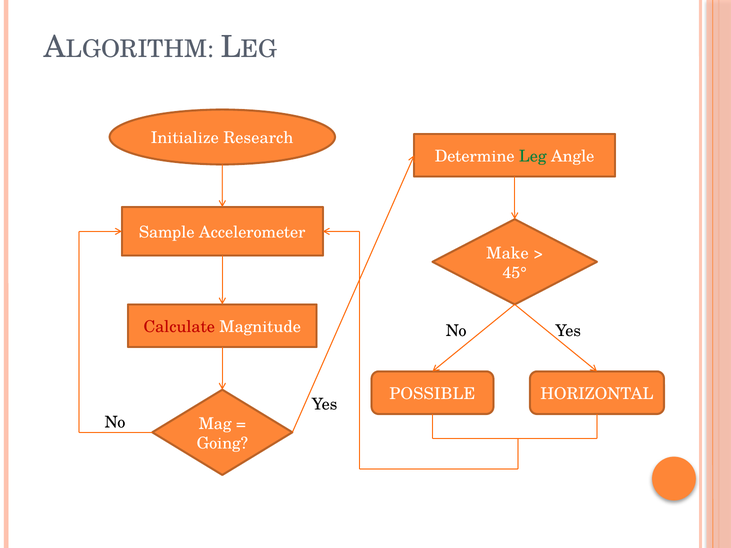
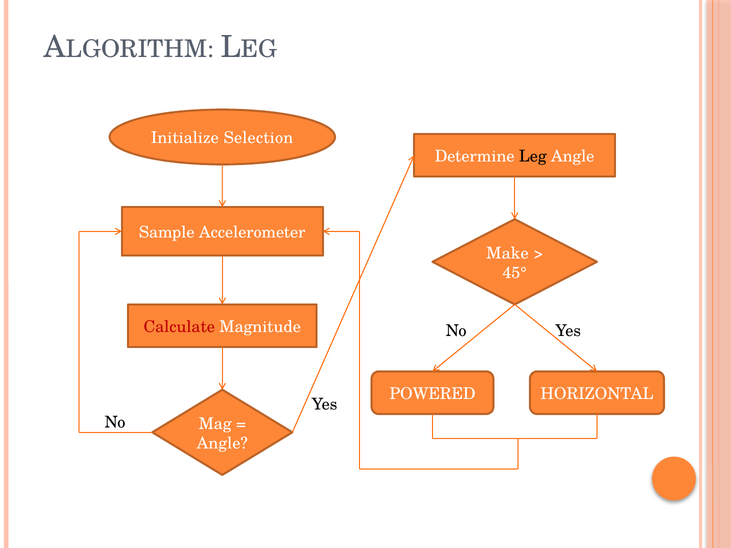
Research: Research -> Selection
Leg colour: green -> black
POSSIBLE: POSSIBLE -> POWERED
Going at (222, 443): Going -> Angle
